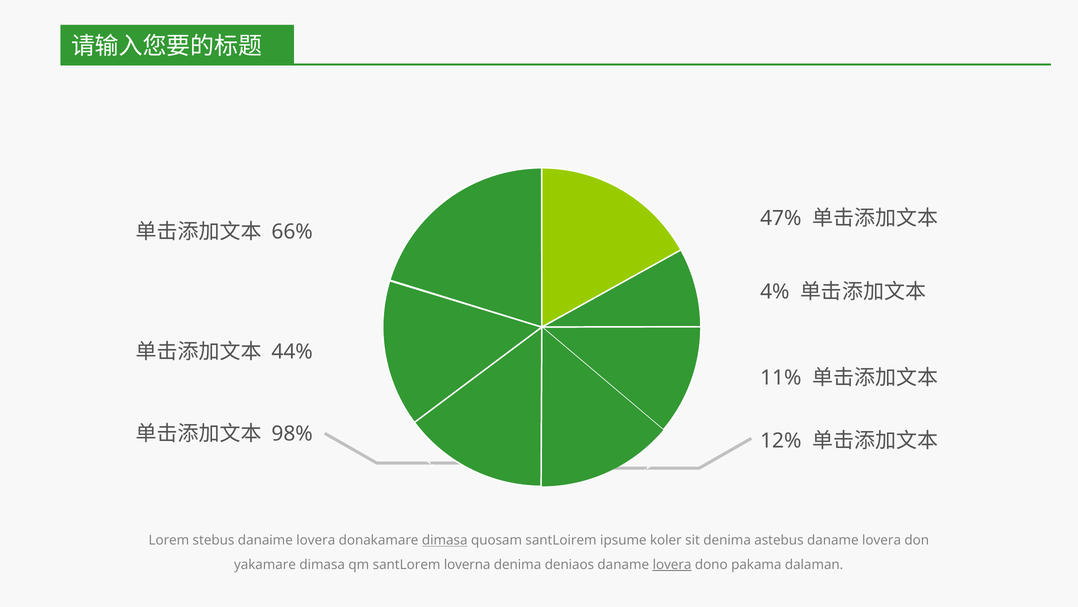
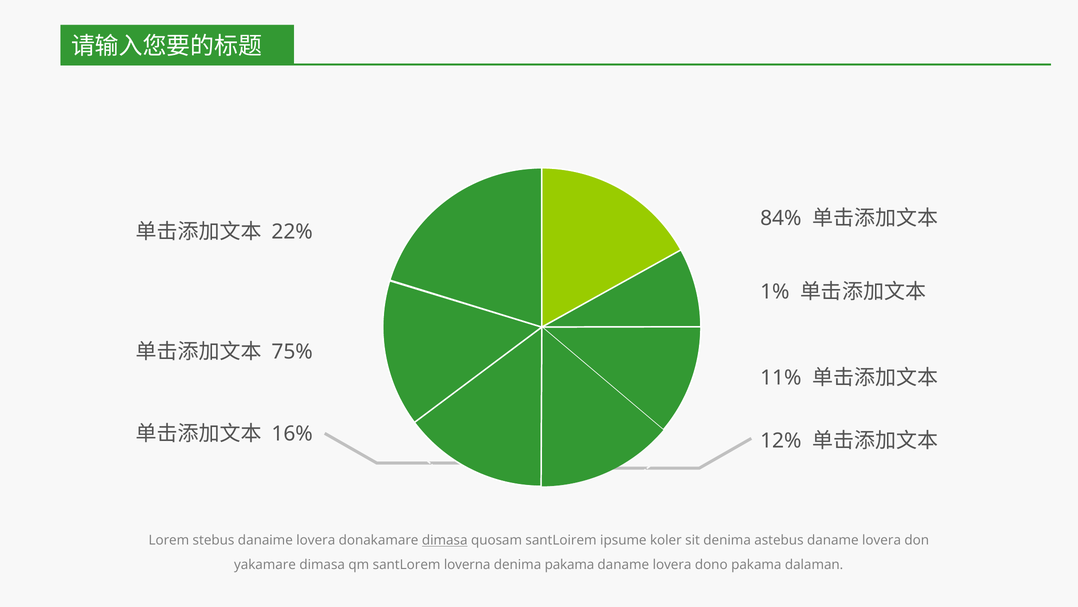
47%: 47% -> 84%
66%: 66% -> 22%
4%: 4% -> 1%
44%: 44% -> 75%
98%: 98% -> 16%
denima deniaos: deniaos -> pakama
lovera at (672, 564) underline: present -> none
